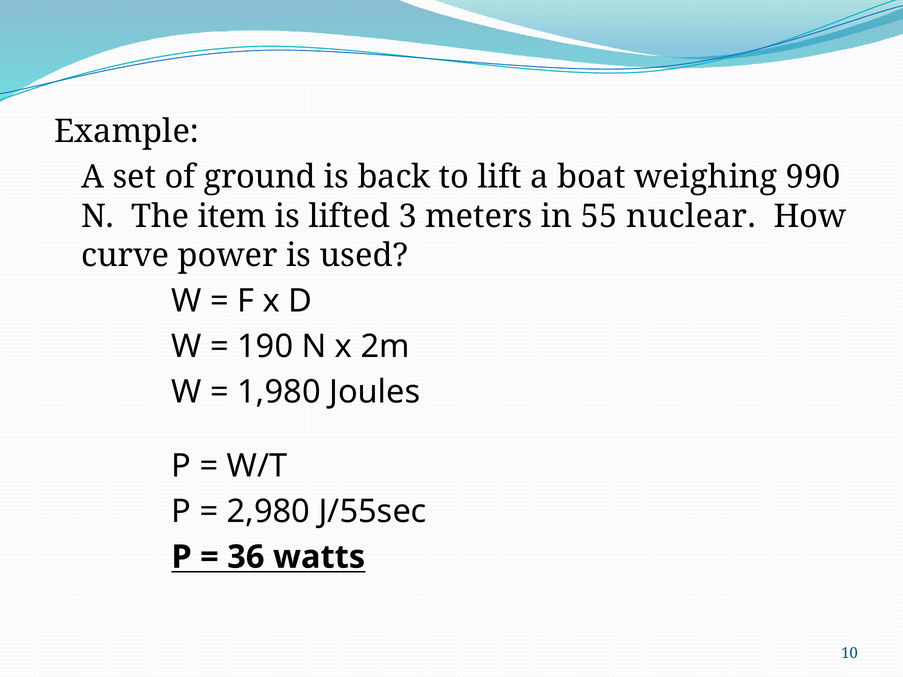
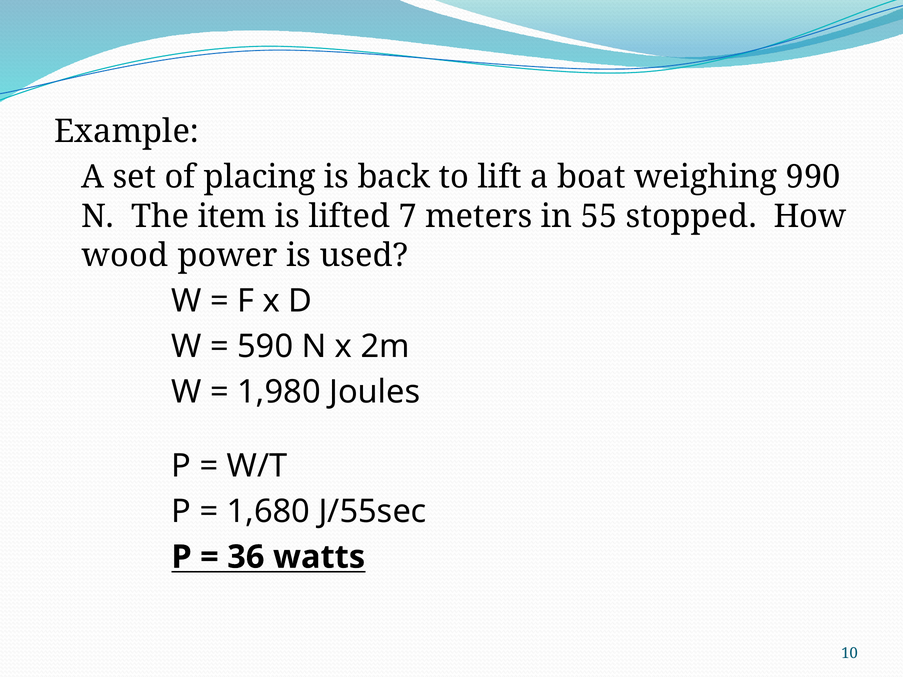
ground: ground -> placing
3: 3 -> 7
nuclear: nuclear -> stopped
curve: curve -> wood
190: 190 -> 590
2,980: 2,980 -> 1,680
